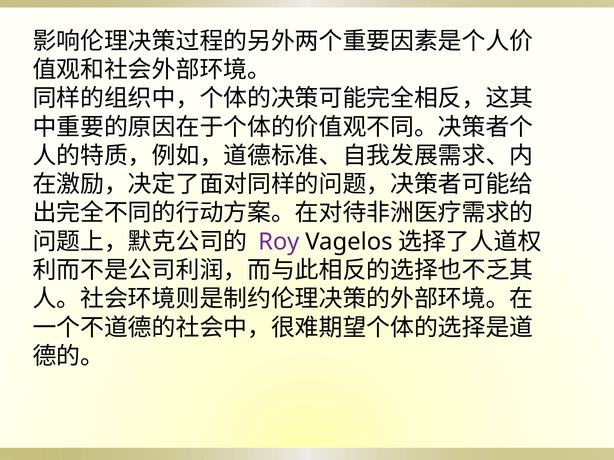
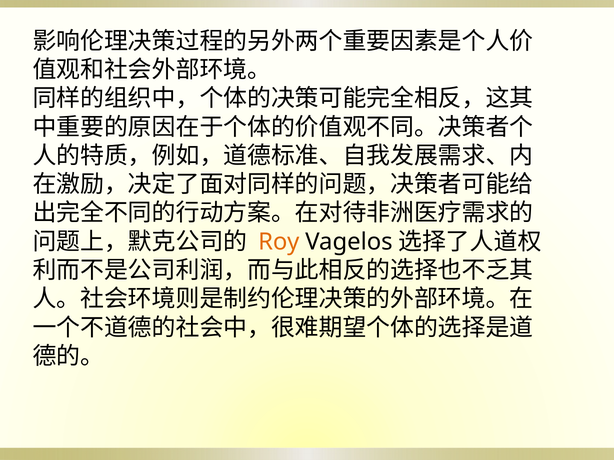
Roy colour: purple -> orange
